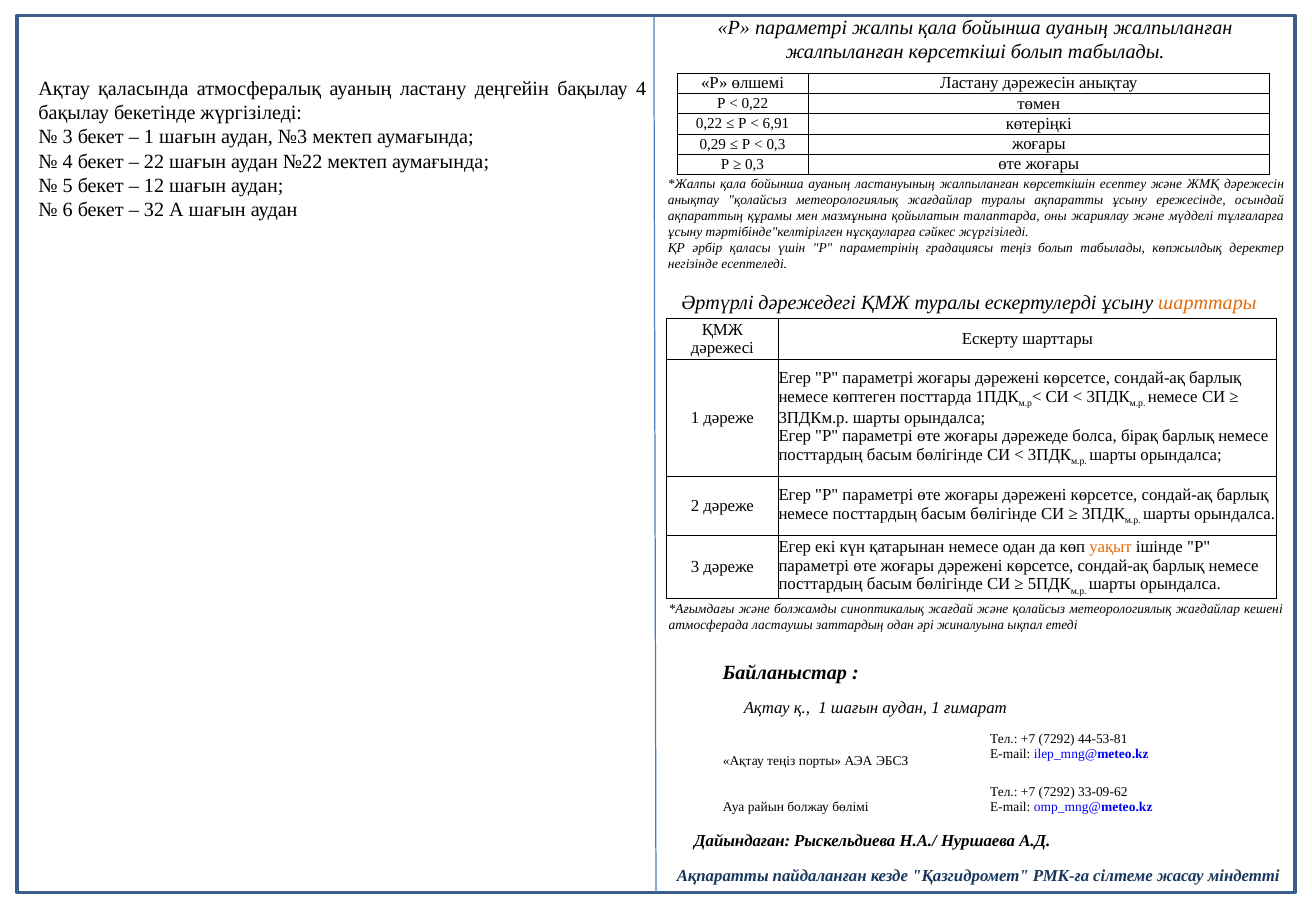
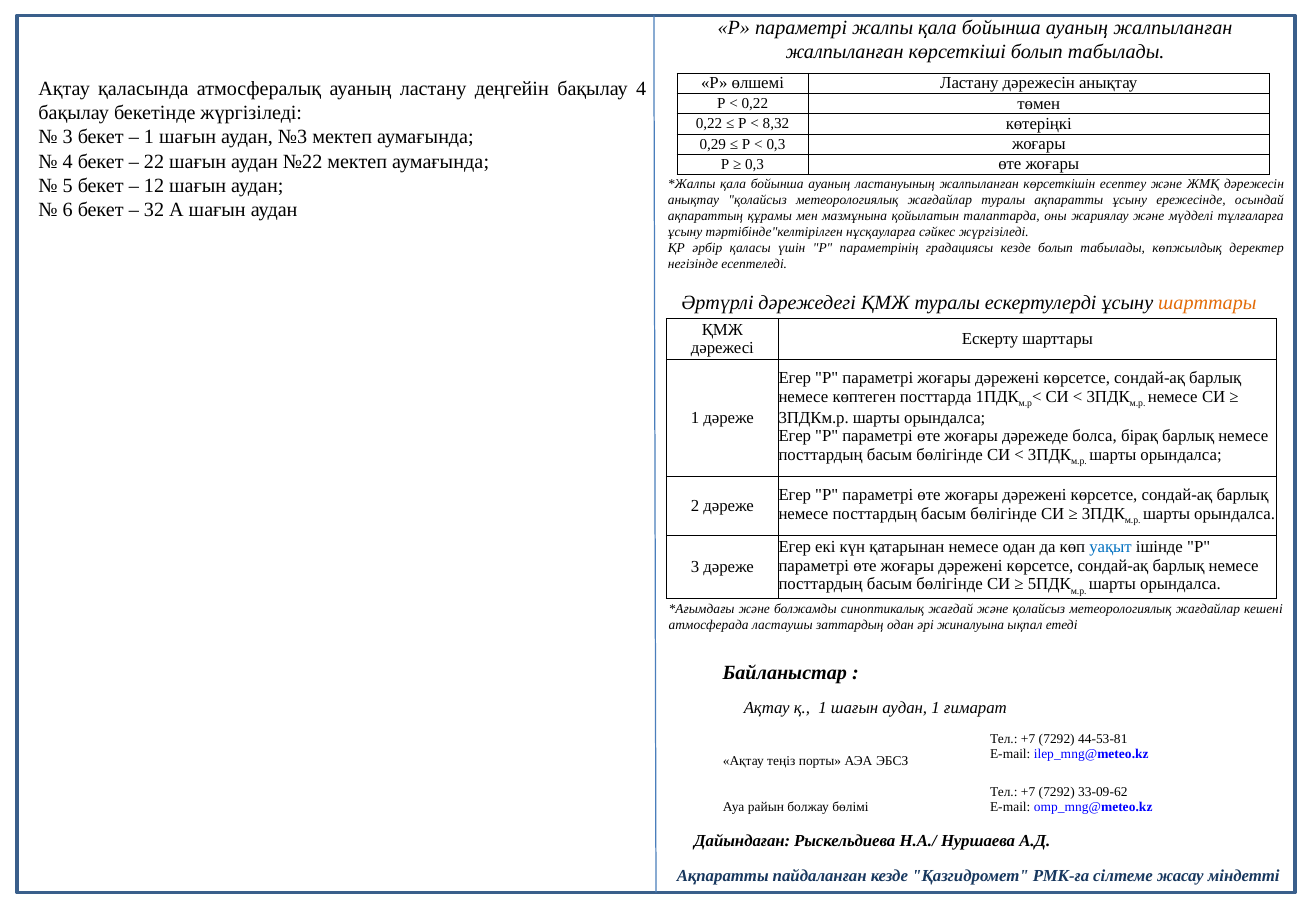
6,91: 6,91 -> 8,32
градациясы теңіз: теңіз -> кезде
уақыт colour: orange -> blue
